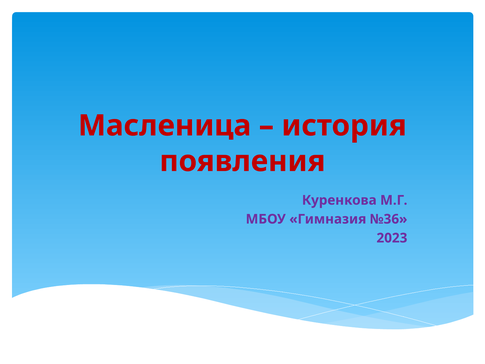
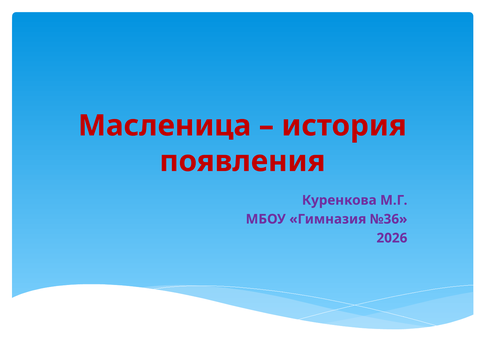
2023: 2023 -> 2026
